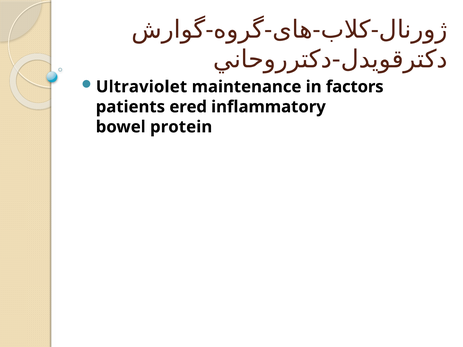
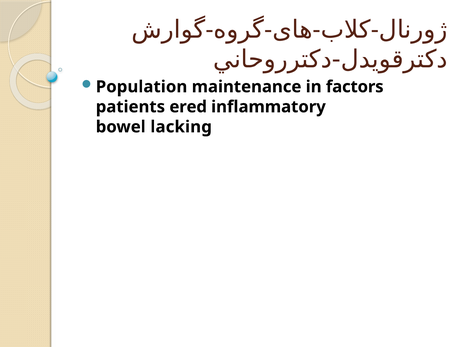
Ultraviolet: Ultraviolet -> Population
protein: protein -> lacking
